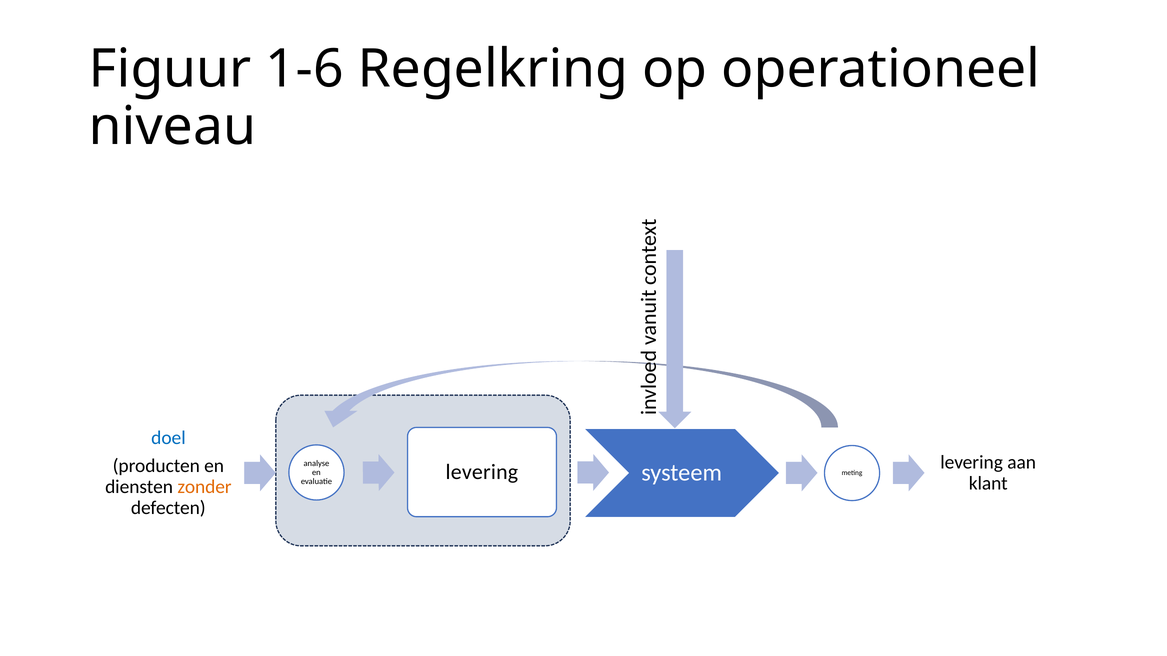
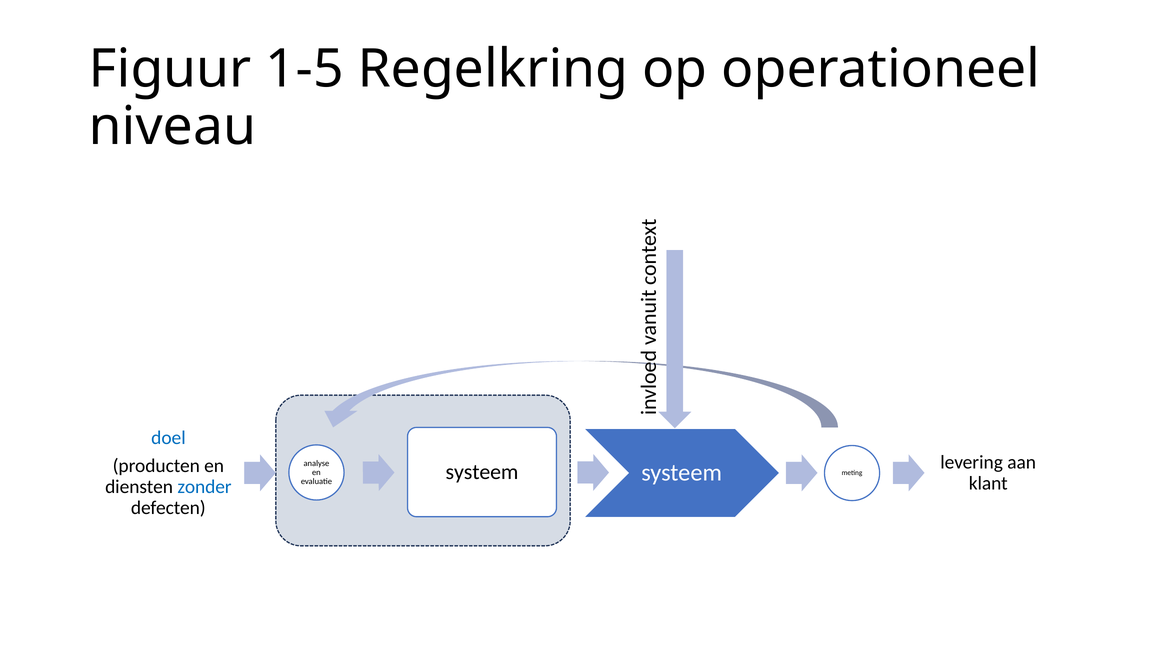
1-6: 1-6 -> 1-5
evaluatie levering: levering -> systeem
zonder colour: orange -> blue
